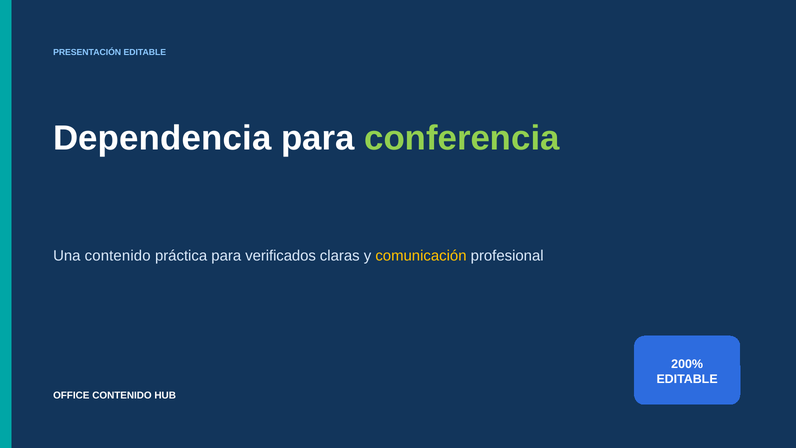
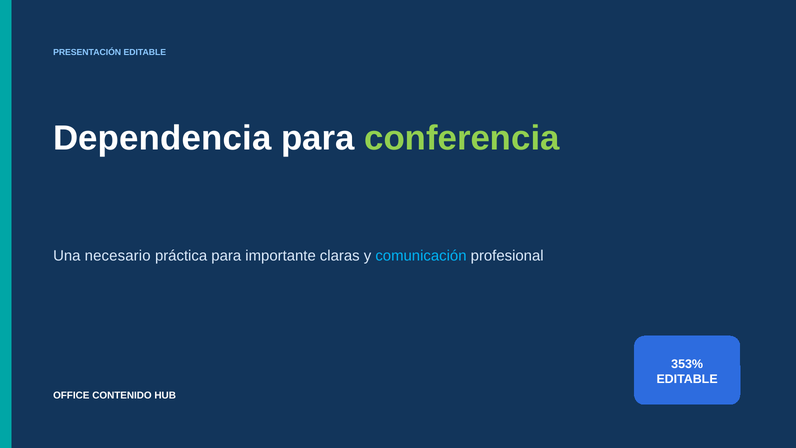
Una contenido: contenido -> necesario
verificados: verificados -> importante
comunicación colour: yellow -> light blue
200%: 200% -> 353%
